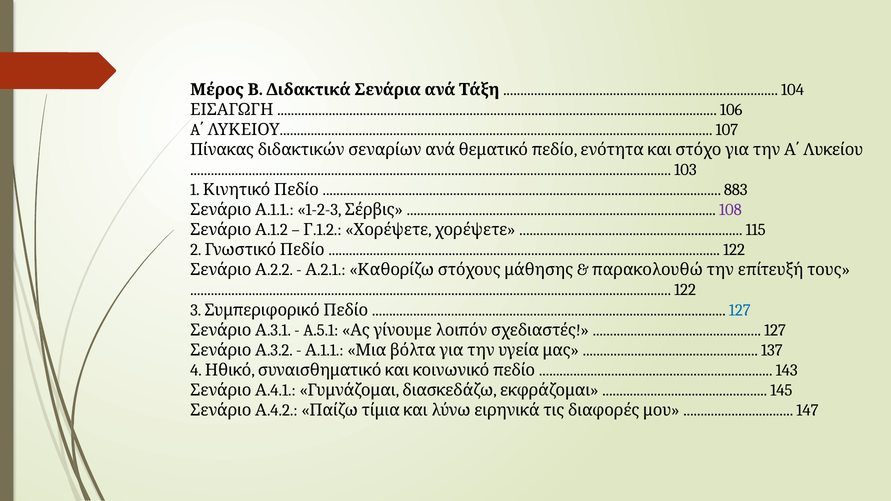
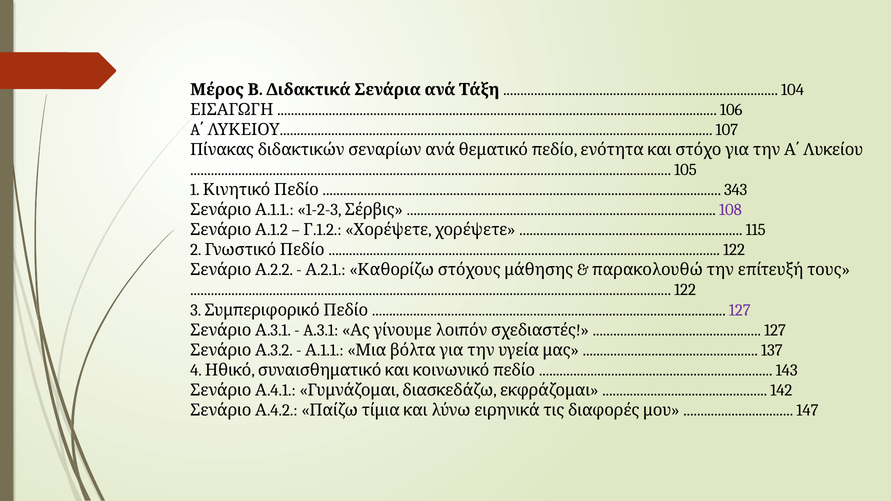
103: 103 -> 105
883: 883 -> 343
127 at (740, 310) colour: blue -> purple
A.5.1: A.5.1 -> A.3.1
145: 145 -> 142
